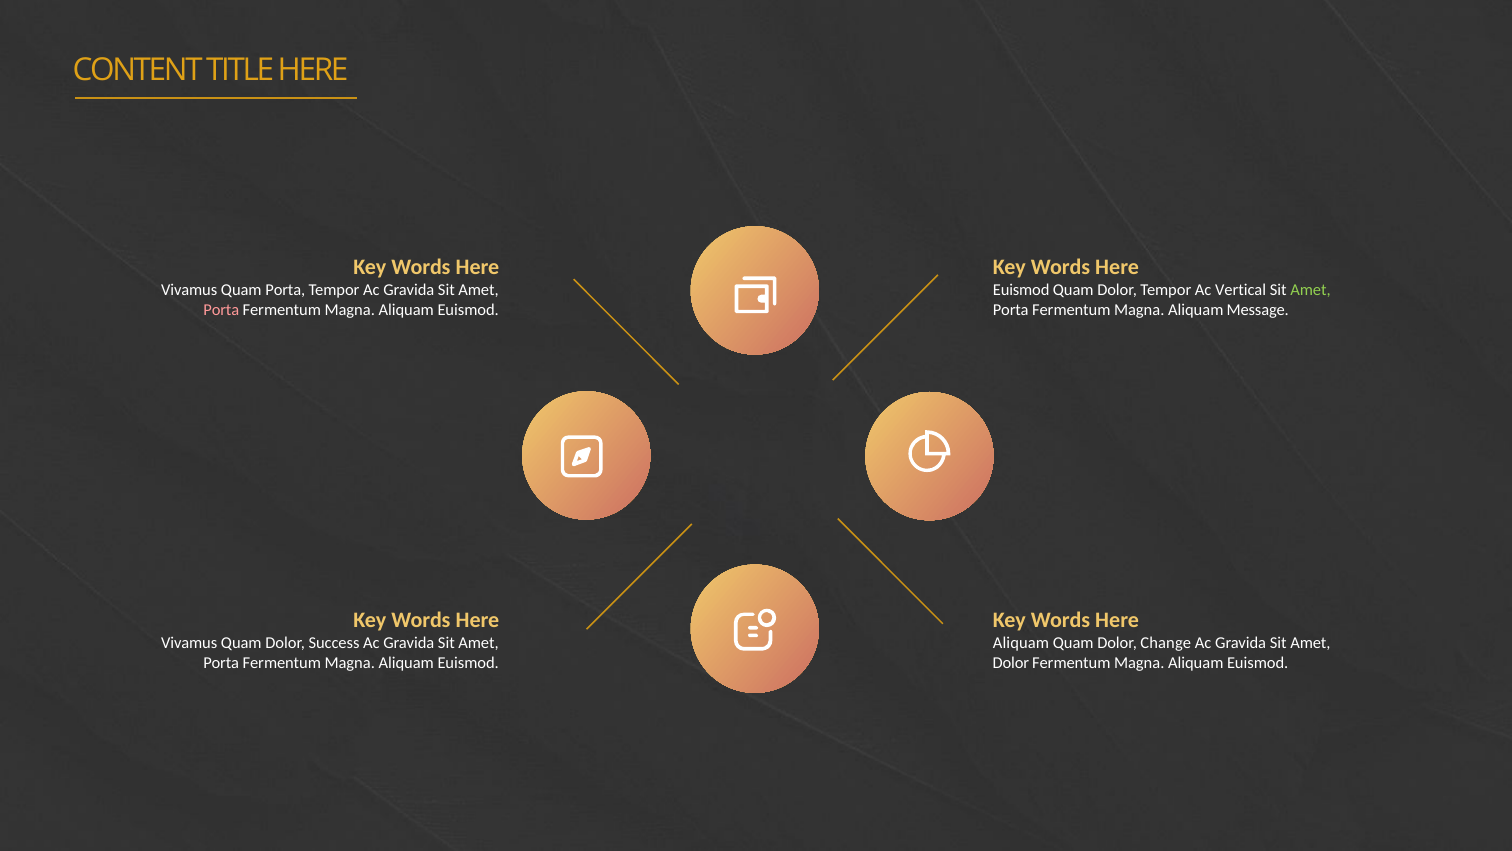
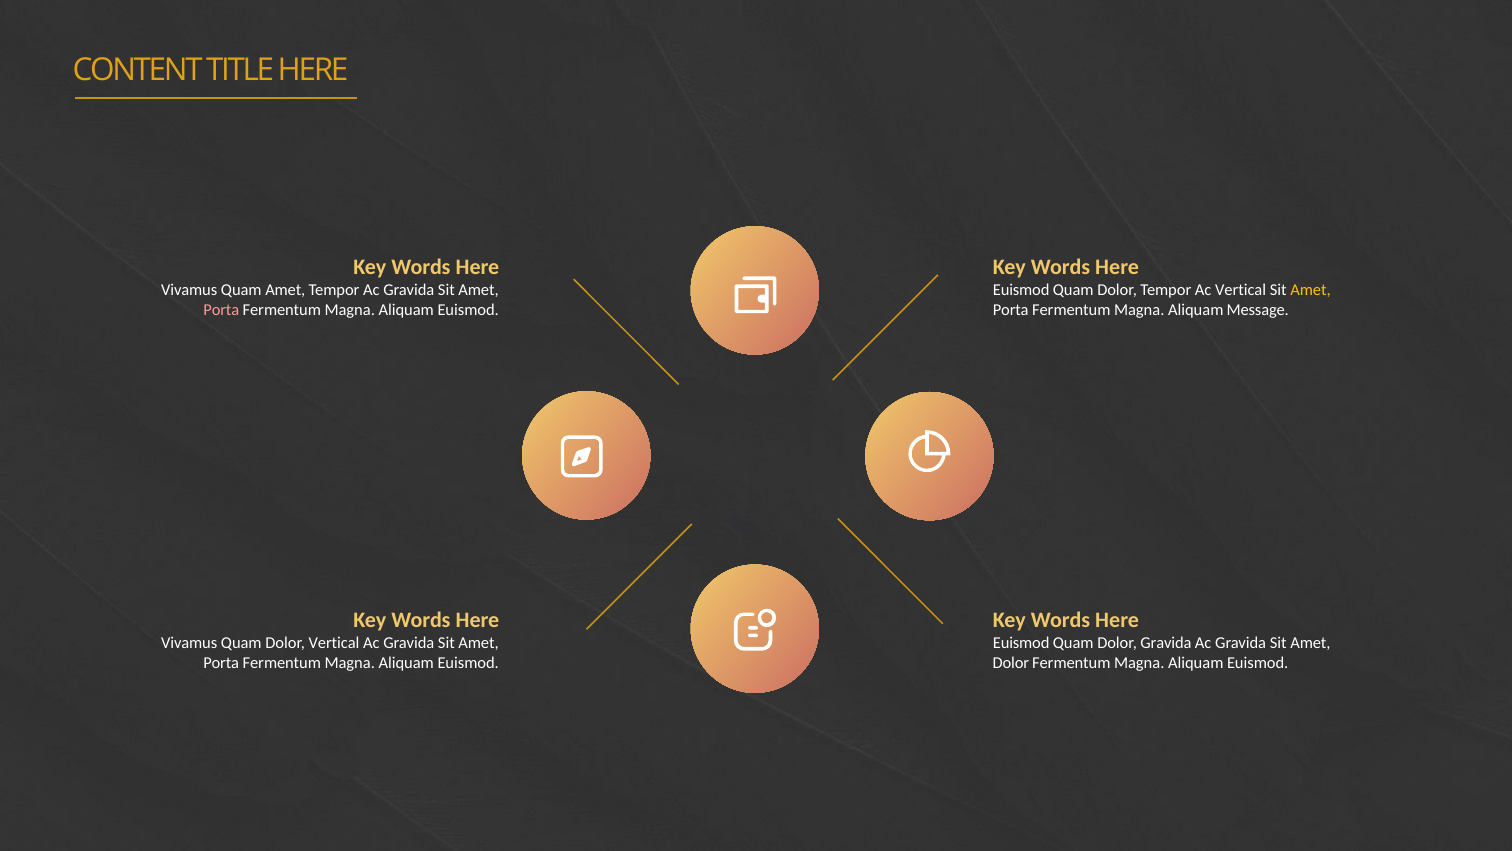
Quam Porta: Porta -> Amet
Amet at (1310, 290) colour: light green -> yellow
Dolor Success: Success -> Vertical
Aliquam at (1021, 643): Aliquam -> Euismod
Dolor Change: Change -> Gravida
